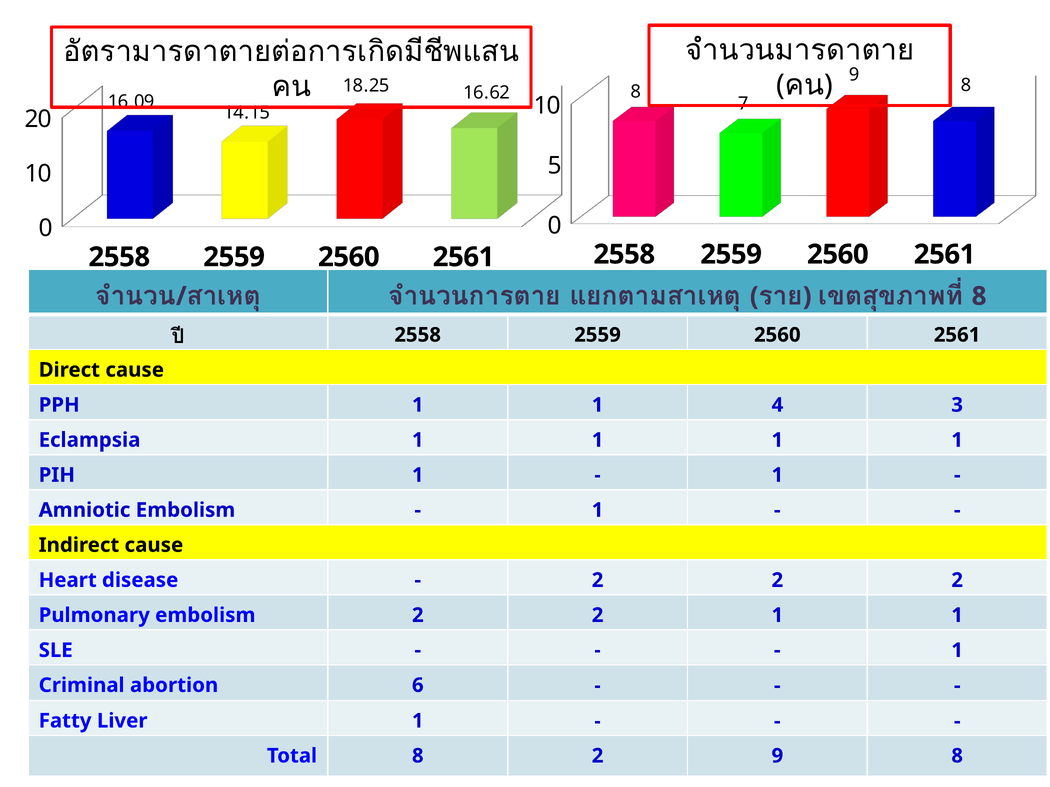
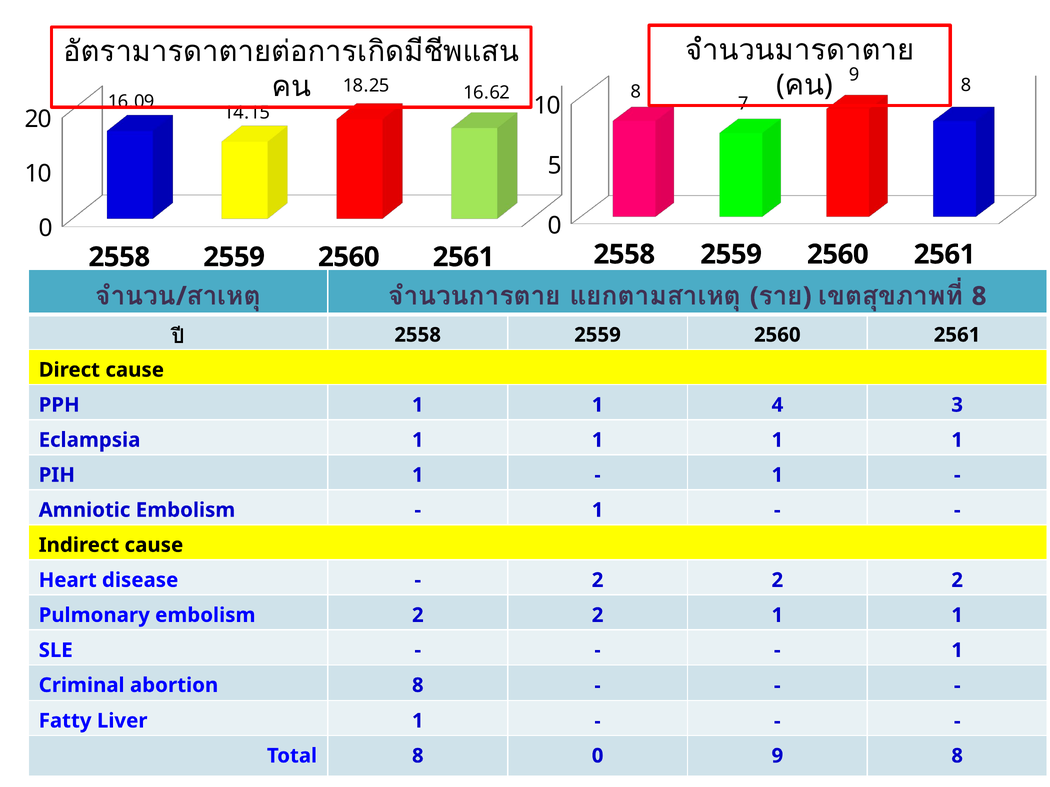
abortion 6: 6 -> 8
8 2: 2 -> 0
